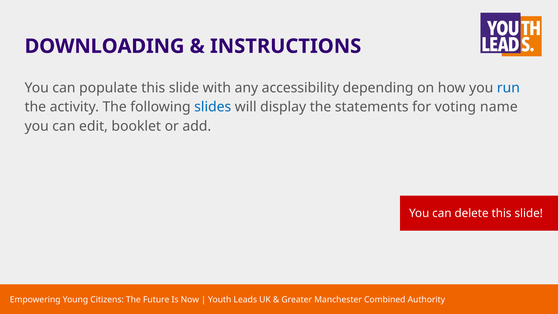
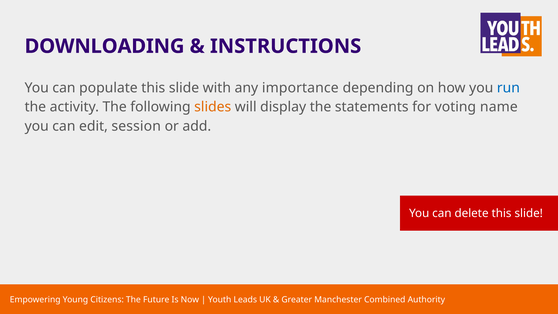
accessibility: accessibility -> importance
slides colour: blue -> orange
booklet: booklet -> session
